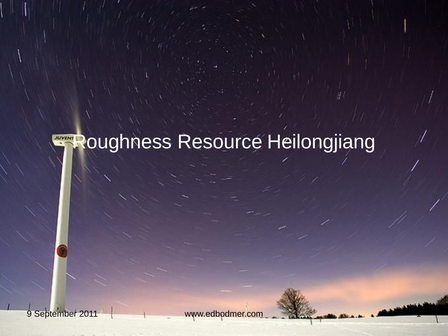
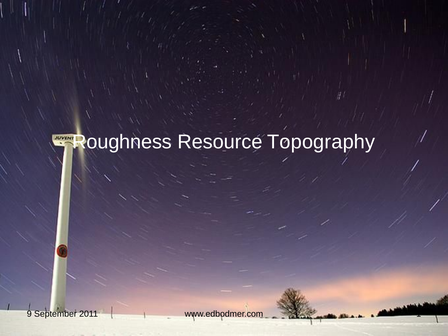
Heilongjiang: Heilongjiang -> Topography
